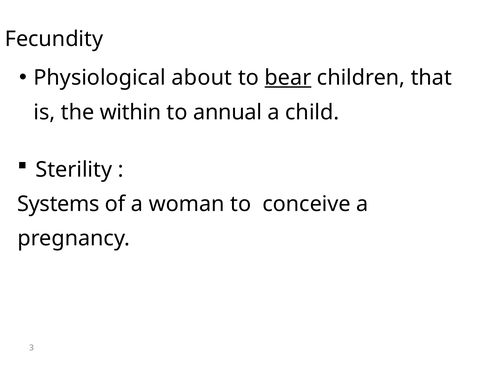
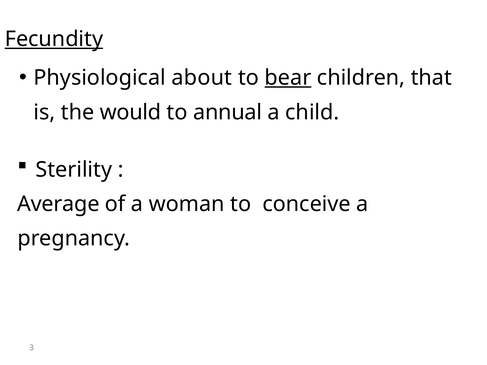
Fecundity underline: none -> present
within: within -> would
Systems: Systems -> Average
